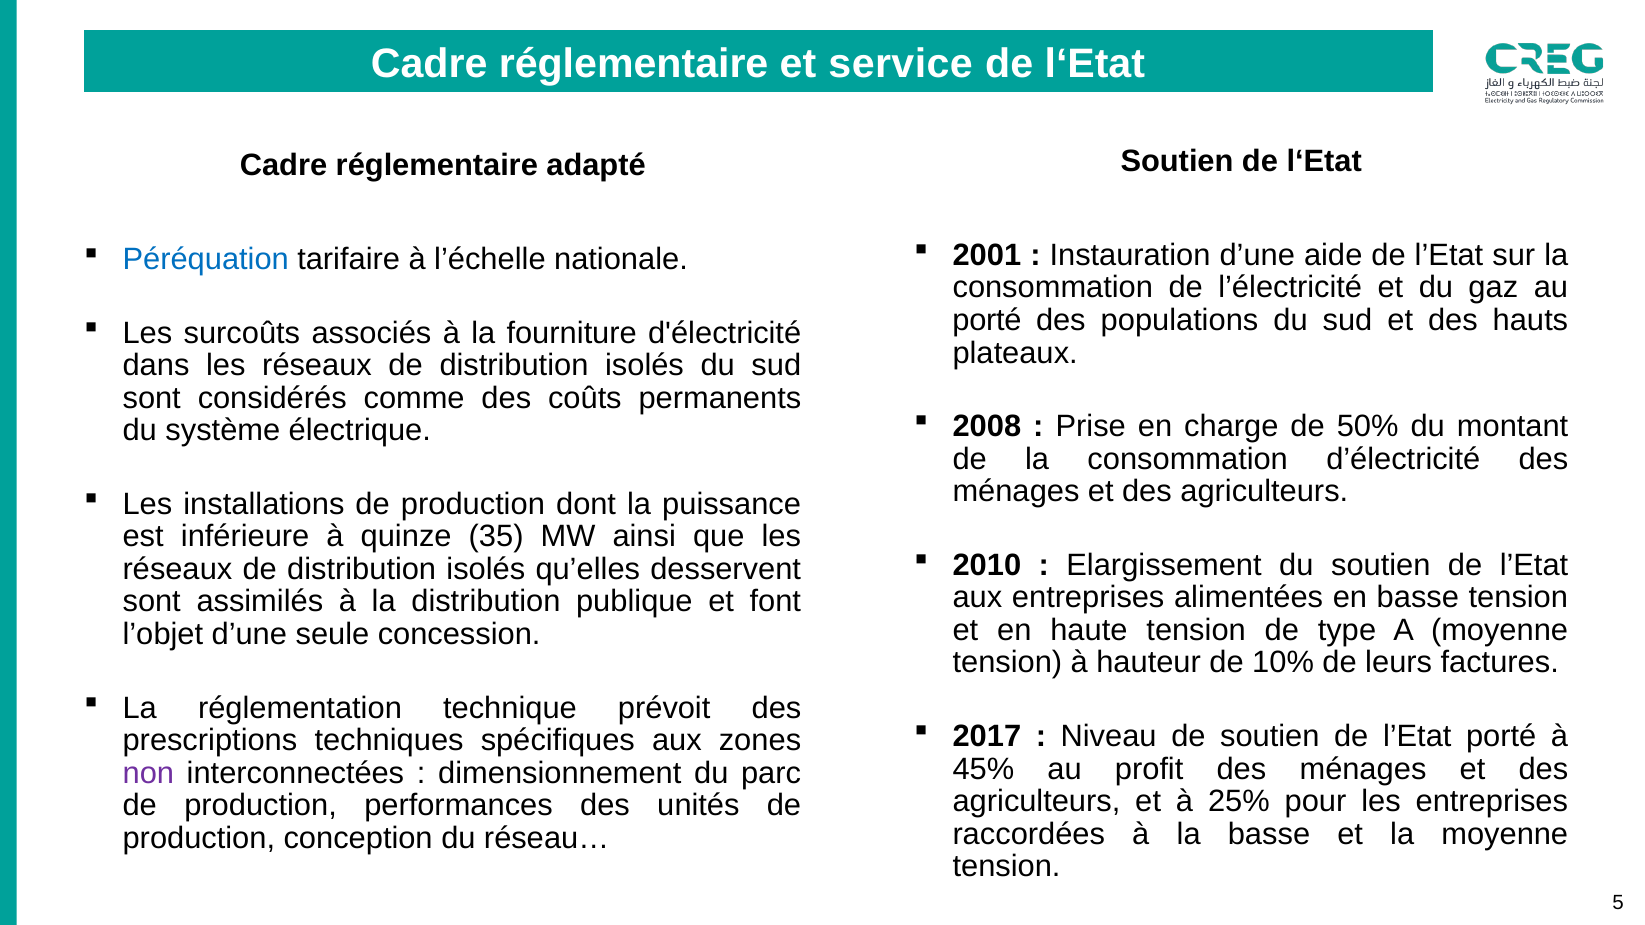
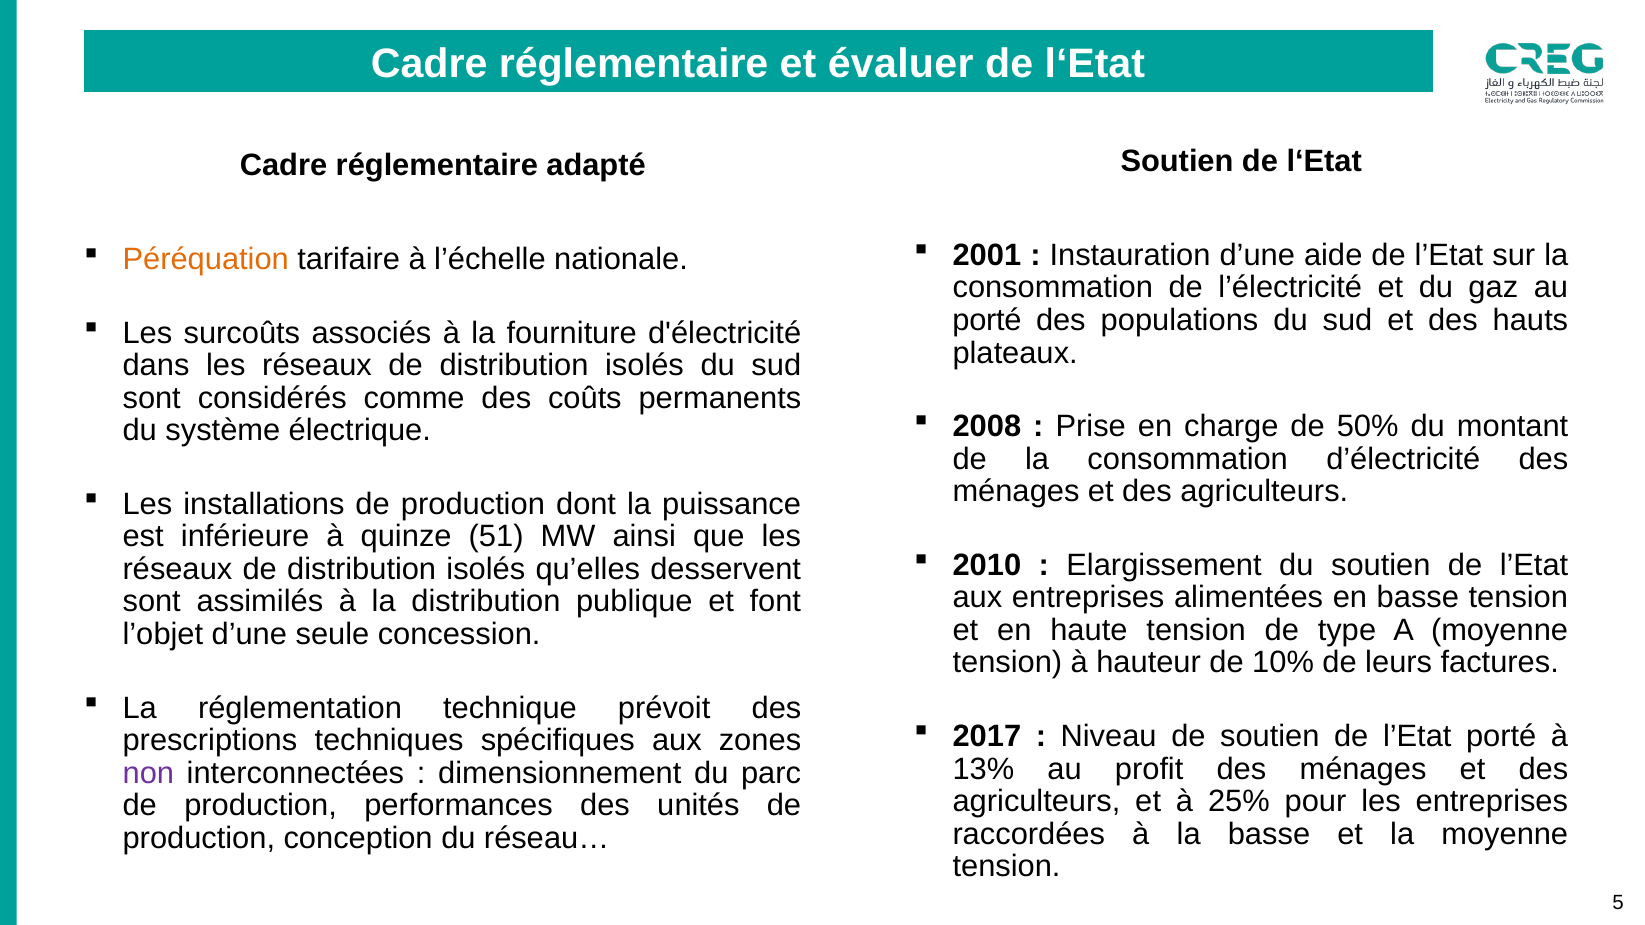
service: service -> évaluer
Péréquation colour: blue -> orange
35: 35 -> 51
45%: 45% -> 13%
